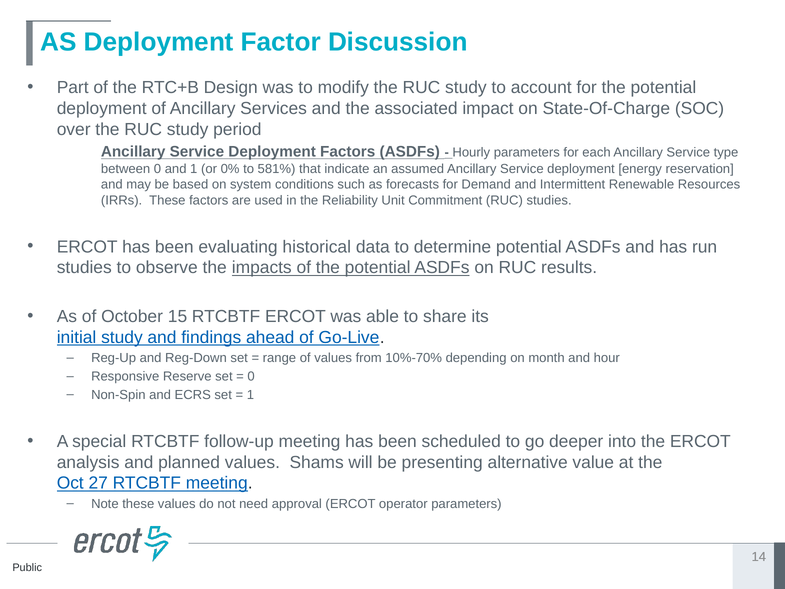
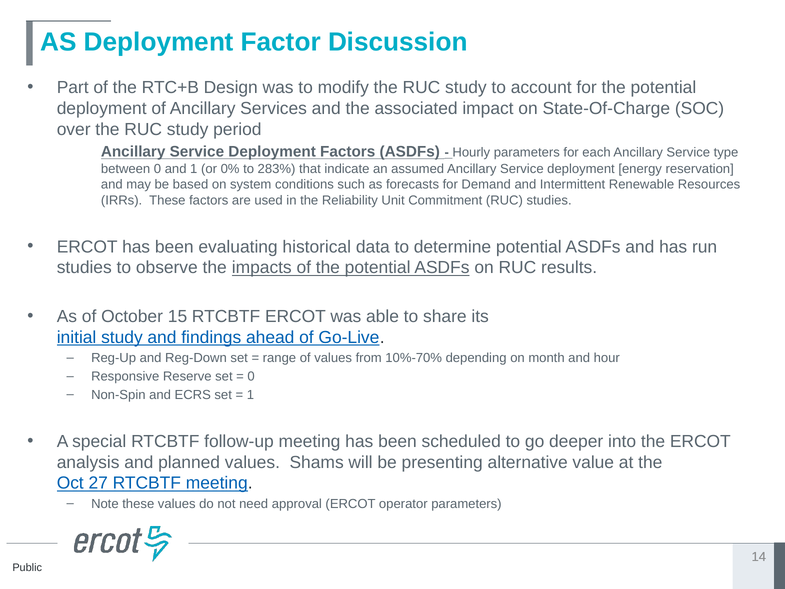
581%: 581% -> 283%
